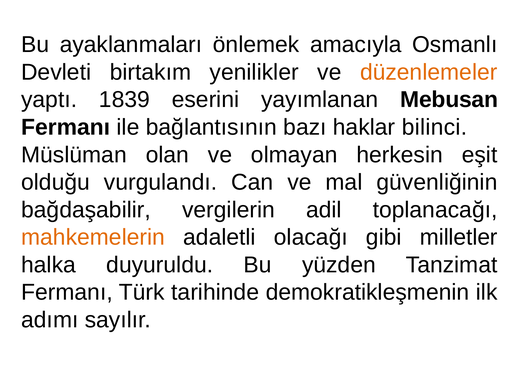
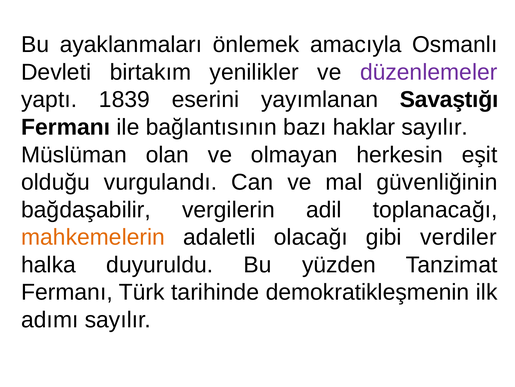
düzenlemeler colour: orange -> purple
Mebusan: Mebusan -> Savaştığı
haklar bilinci: bilinci -> sayılır
milletler: milletler -> verdiler
